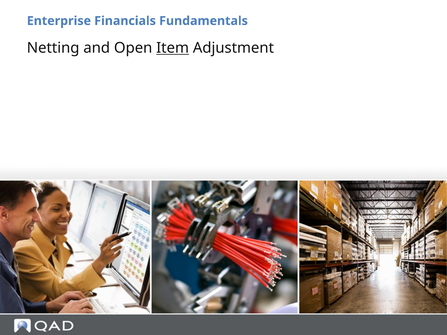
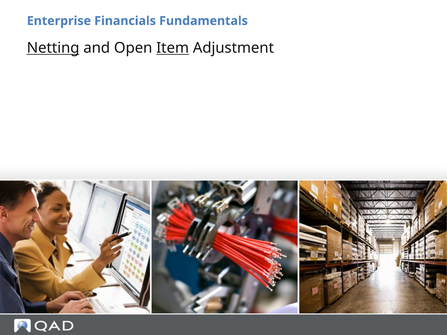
Netting underline: none -> present
